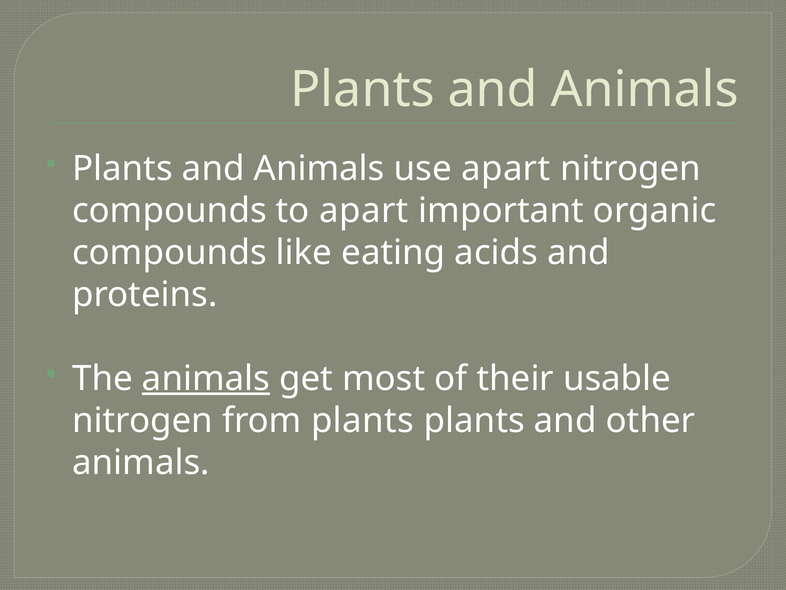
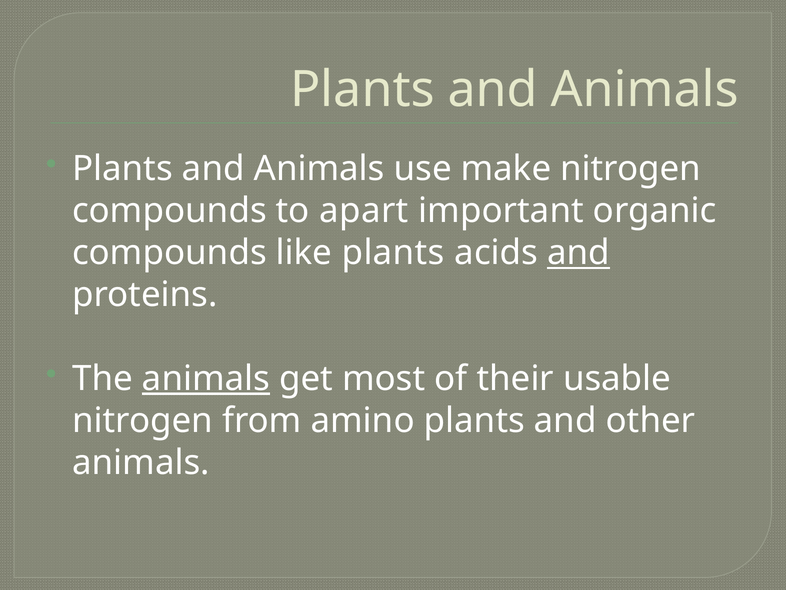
use apart: apart -> make
like eating: eating -> plants
and at (578, 253) underline: none -> present
from plants: plants -> amino
